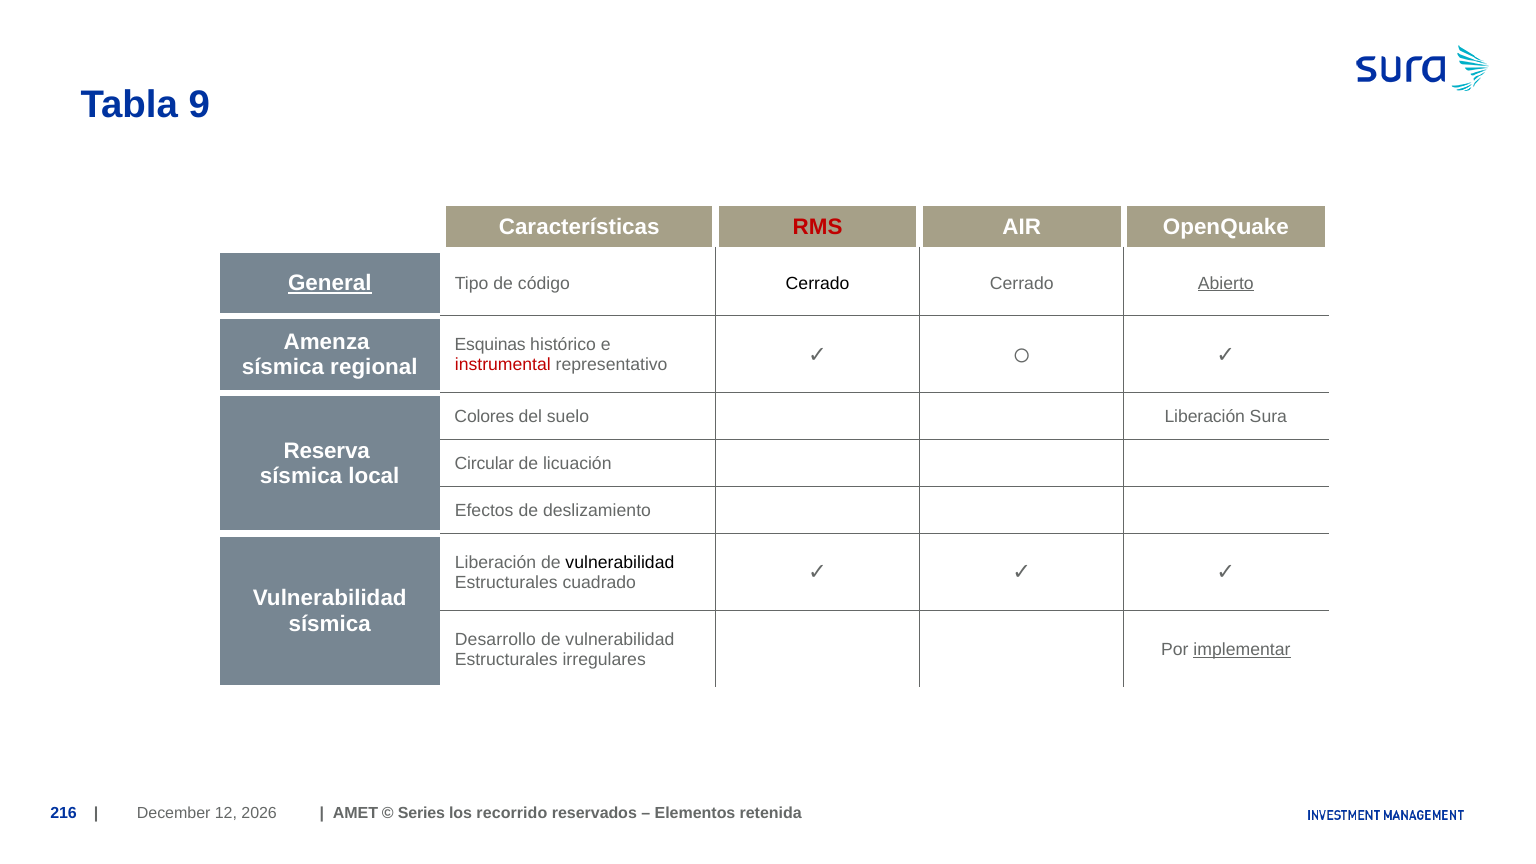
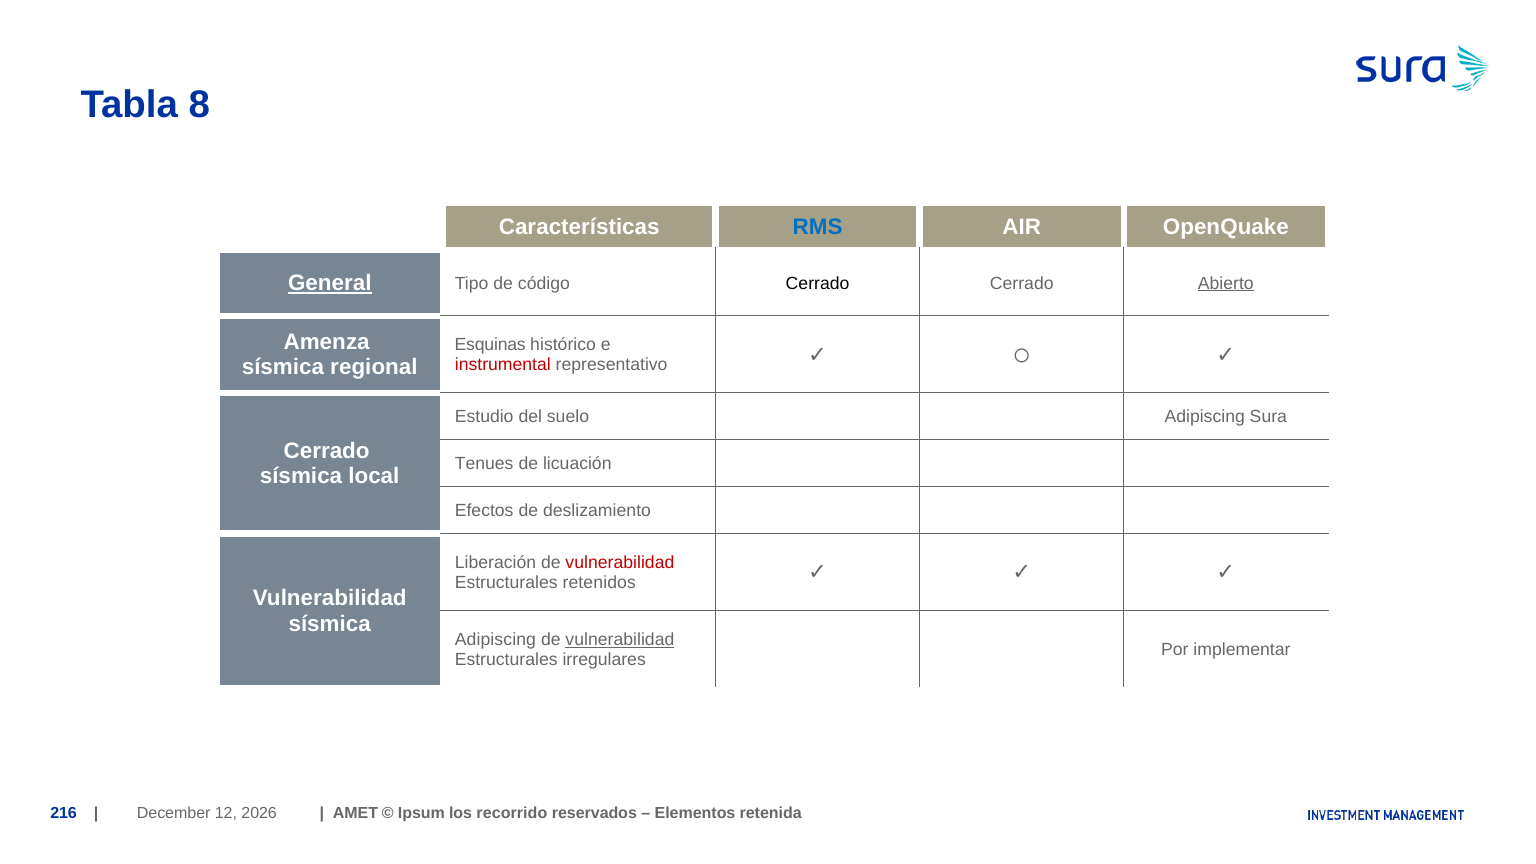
9: 9 -> 8
RMS colour: red -> blue
Colores: Colores -> Estudio
suelo Liberación: Liberación -> Adipiscing
Reserva at (327, 451): Reserva -> Cerrado
Circular: Circular -> Tenues
vulnerabilidad at (620, 563) colour: black -> red
cuadrado: cuadrado -> retenidos
Desarrollo at (495, 640): Desarrollo -> Adipiscing
vulnerabilidad at (620, 640) underline: none -> present
implementar underline: present -> none
Series: Series -> Ipsum
